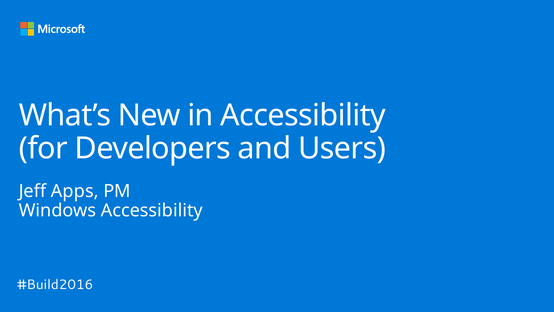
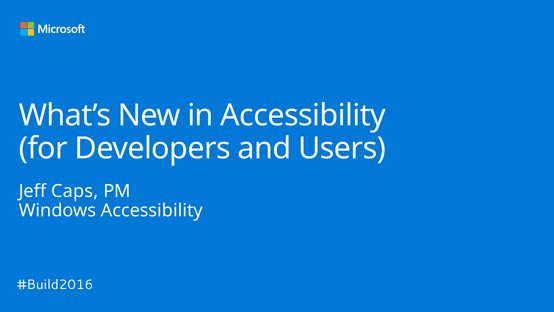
Apps: Apps -> Caps
